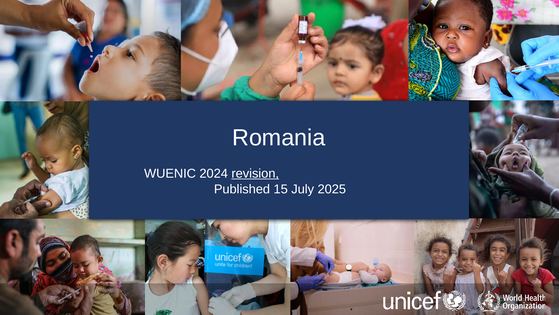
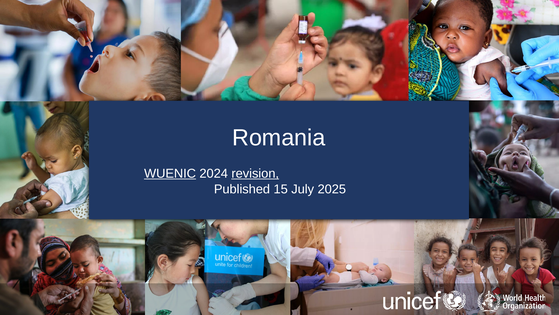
WUENIC underline: none -> present
